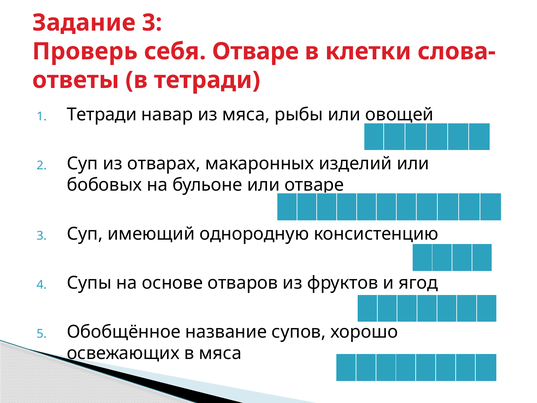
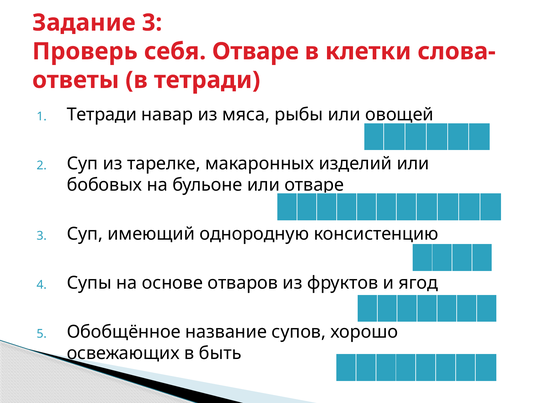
отварах: отварах -> тарелке
в мяса: мяса -> быть
